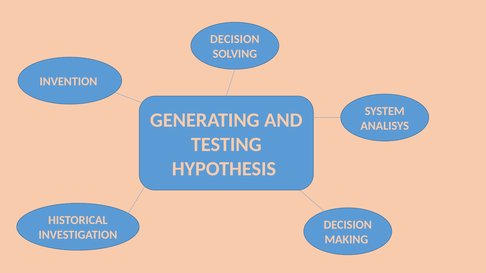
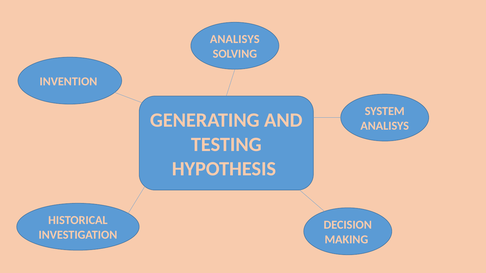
DECISION at (235, 39): DECISION -> ANALISYS
